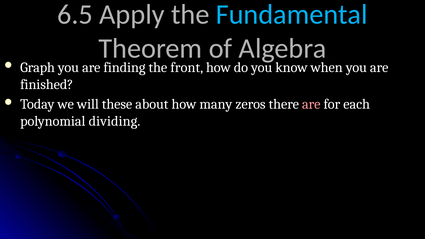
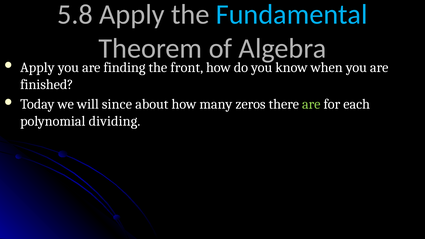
6.5: 6.5 -> 5.8
Graph at (38, 67): Graph -> Apply
these: these -> since
are at (311, 104) colour: pink -> light green
